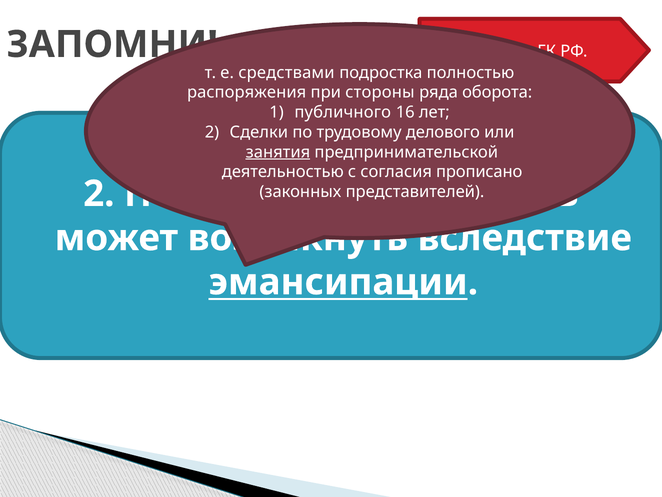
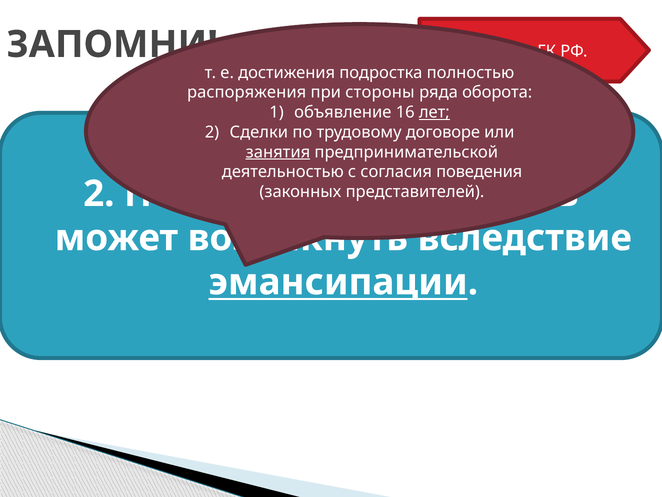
средствами: средствами -> достижения
публичного: публичного -> объявление
лет underline: none -> present
делового: делового -> договоре
прописано: прописано -> поведения
